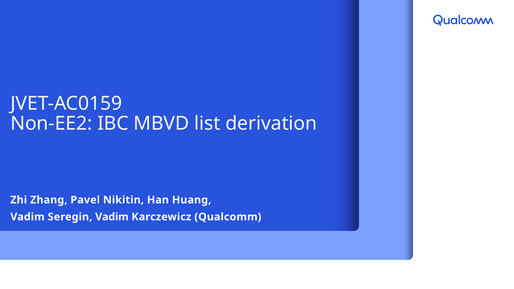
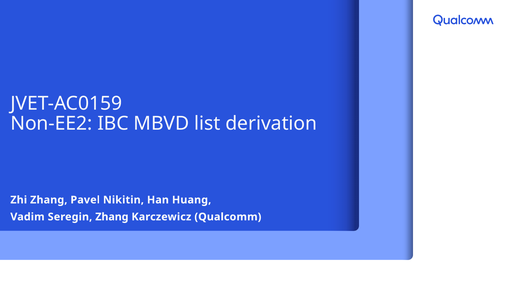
Seregin Vadim: Vadim -> Zhang
